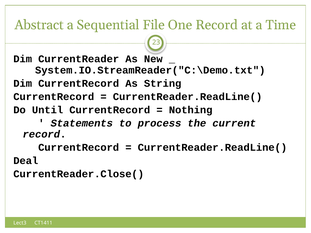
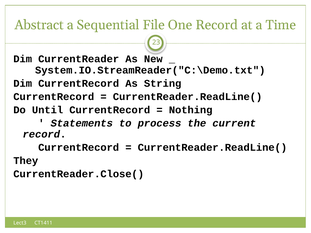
Deal: Deal -> They
